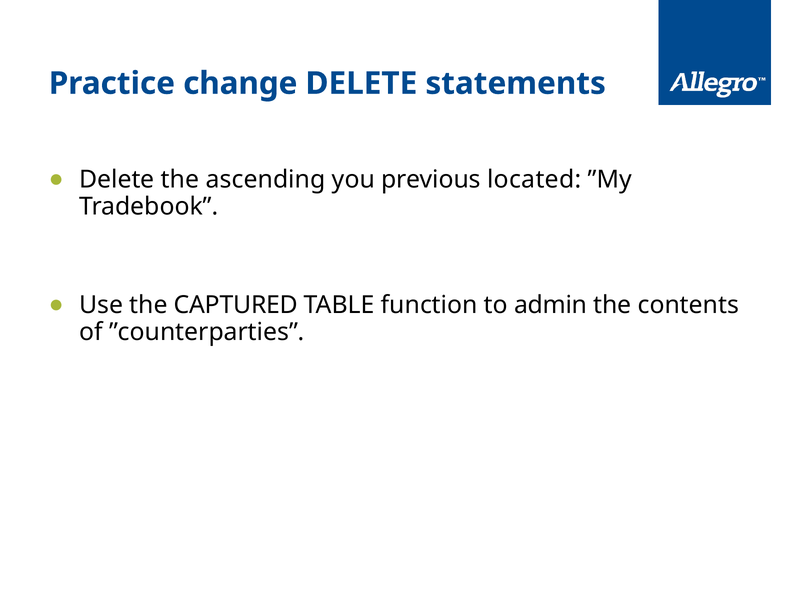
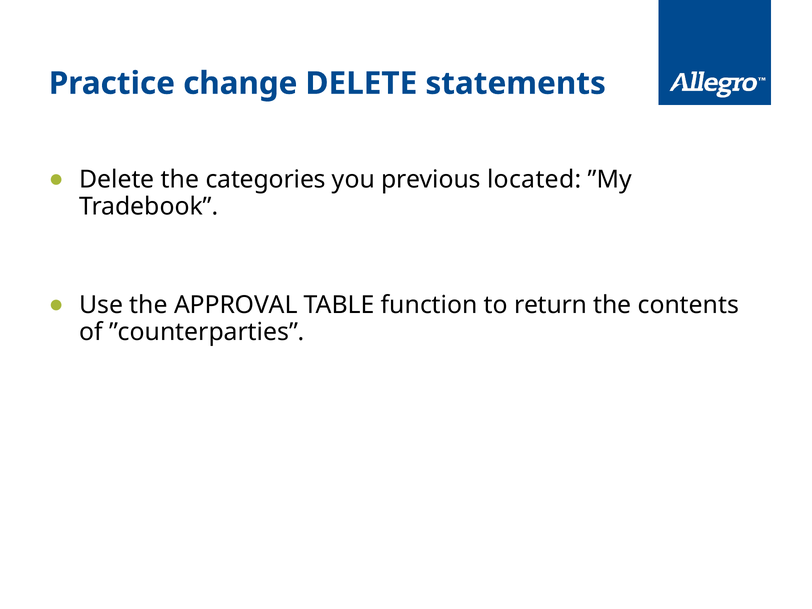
ascending: ascending -> categories
CAPTURED: CAPTURED -> APPROVAL
admin: admin -> return
